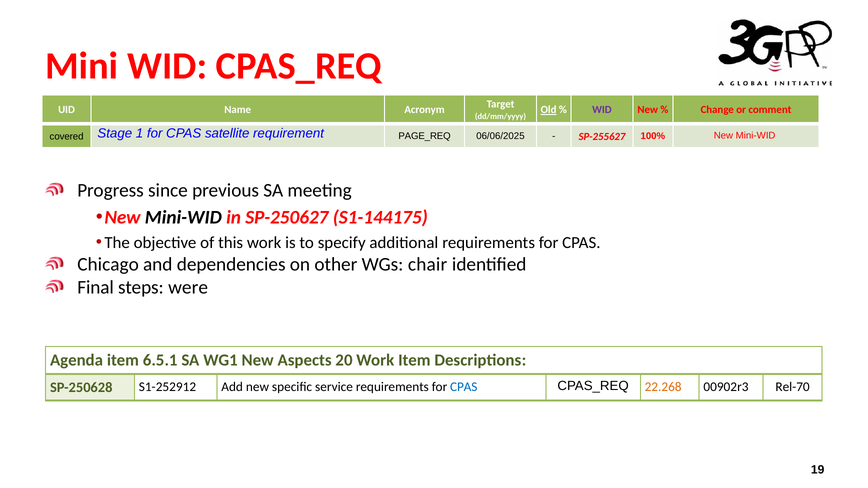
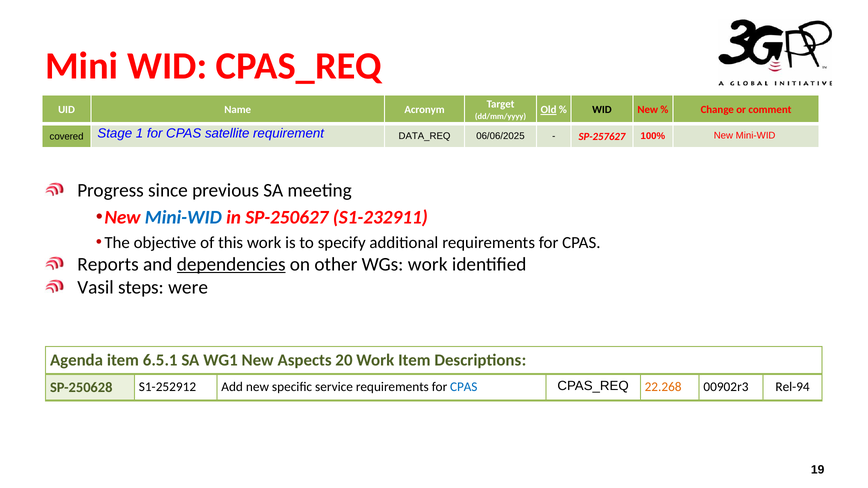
WID at (602, 110) colour: purple -> black
PAGE_REQ: PAGE_REQ -> DATA_REQ
SP-255627: SP-255627 -> SP-257627
Mini-WID at (183, 218) colour: black -> blue
S1-144175: S1-144175 -> S1-232911
Chicago: Chicago -> Reports
dependencies underline: none -> present
WGs chair: chair -> work
Final: Final -> Vasil
Rel-70: Rel-70 -> Rel-94
